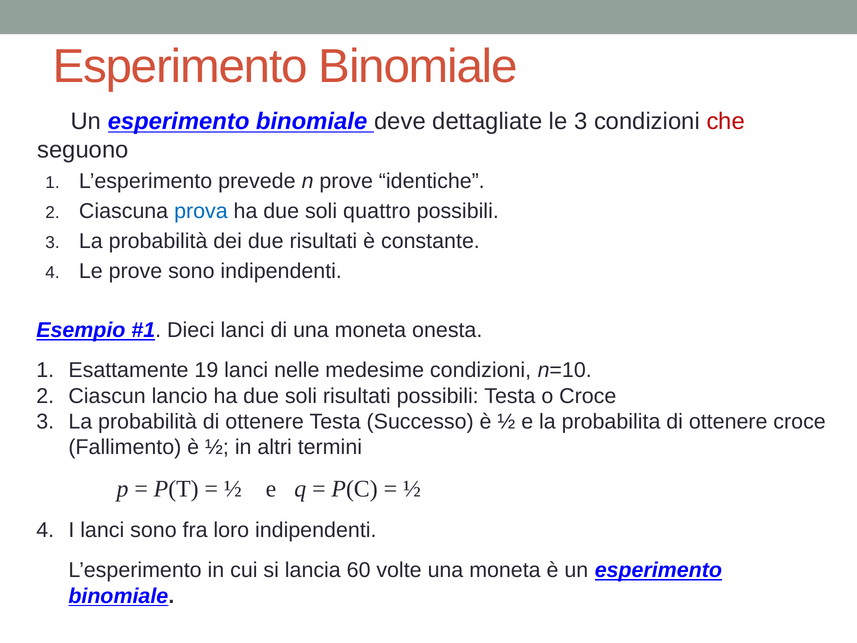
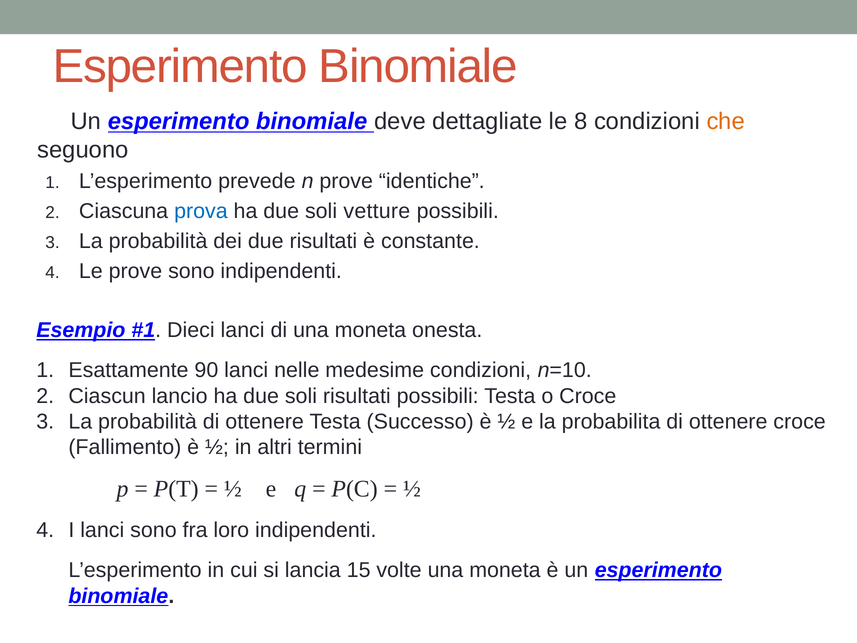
le 3: 3 -> 8
che colour: red -> orange
quattro: quattro -> vetture
19: 19 -> 90
60: 60 -> 15
